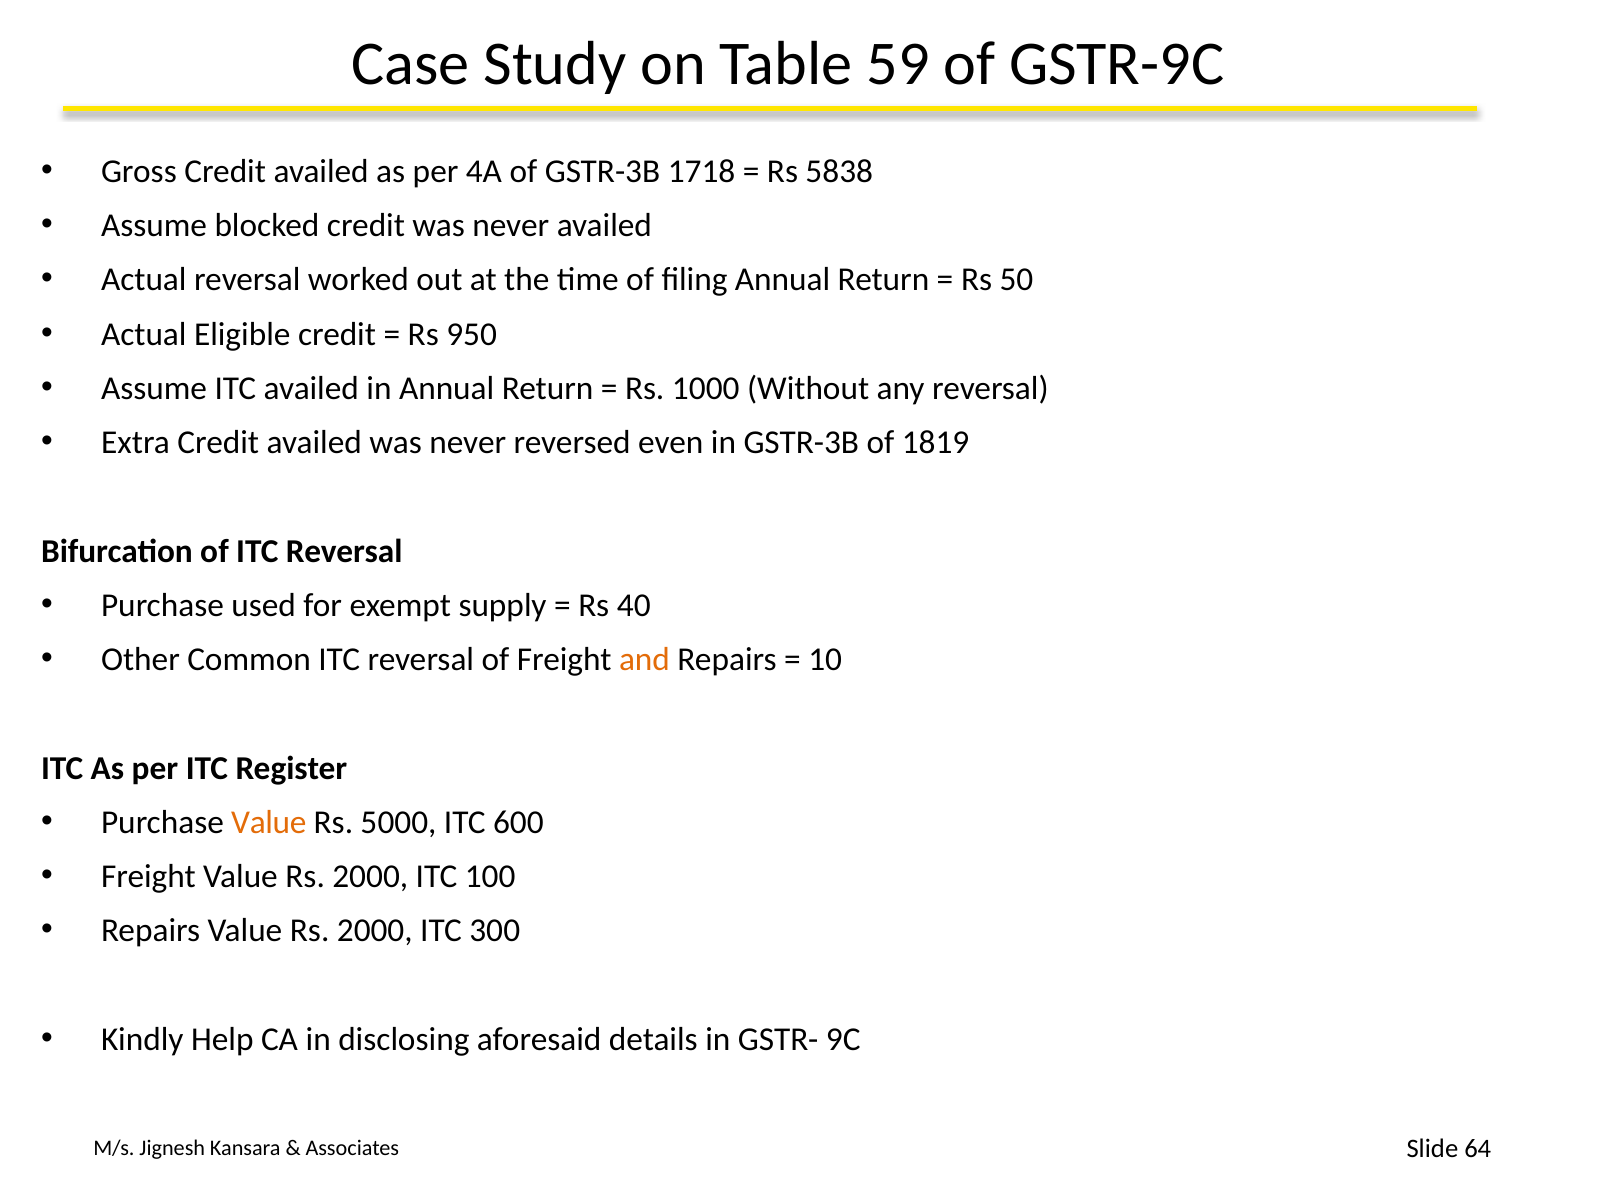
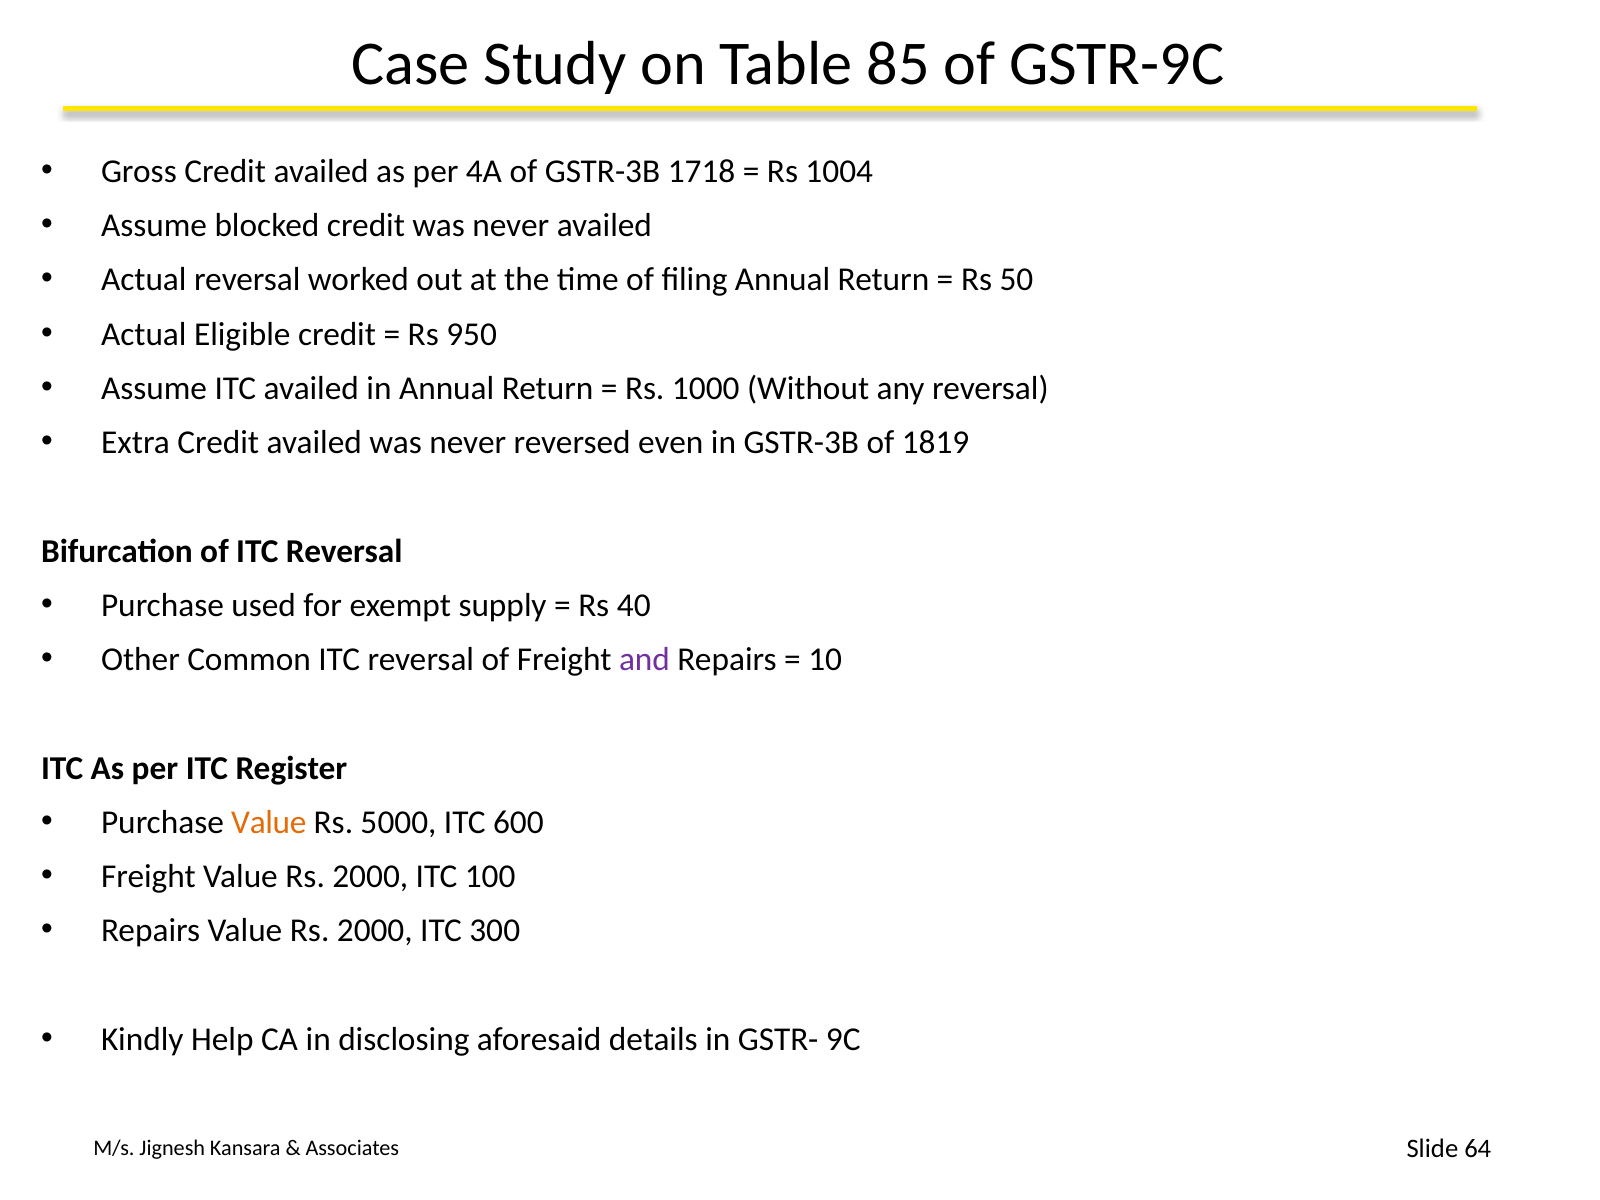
59: 59 -> 85
5838: 5838 -> 1004
and colour: orange -> purple
